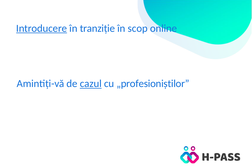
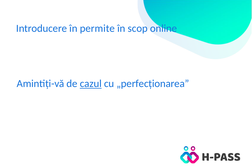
Introducere underline: present -> none
tranziție: tranziție -> permite
„profesioniștilor: „profesioniștilor -> „perfecționarea
